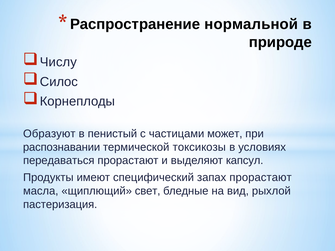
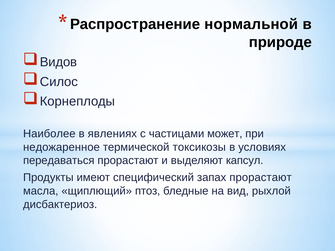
Числу: Числу -> Видов
Образуют: Образуют -> Наиболее
пенистый: пенистый -> явлениях
распознавании: распознавании -> недожаренное
свет: свет -> птоз
пастеризация: пастеризация -> дисбактериоз
